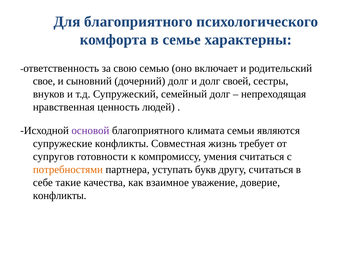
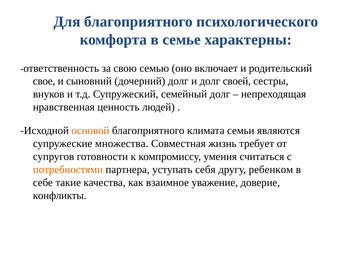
основой colour: purple -> orange
супружеские конфликты: конфликты -> множества
букв: букв -> себя
другу считаться: считаться -> ребенком
